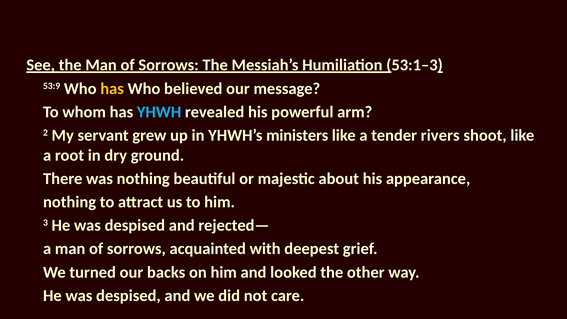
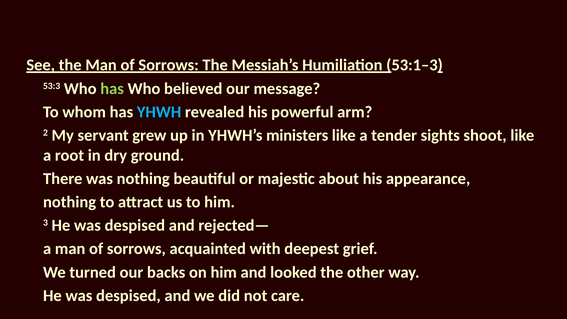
53:9: 53:9 -> 53:3
has at (112, 89) colour: yellow -> light green
rivers: rivers -> sights
